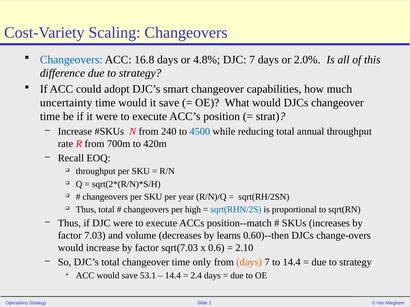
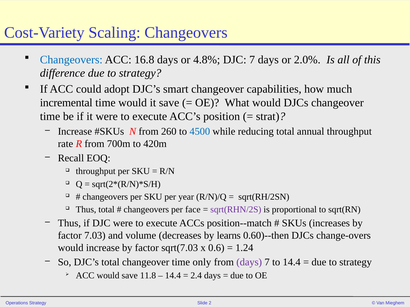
uncertainty: uncertainty -> incremental
240: 240 -> 260
high: high -> face
sqrt(RHN/2S colour: blue -> purple
2.10: 2.10 -> 1.24
days at (249, 263) colour: orange -> purple
53.1: 53.1 -> 11.8
